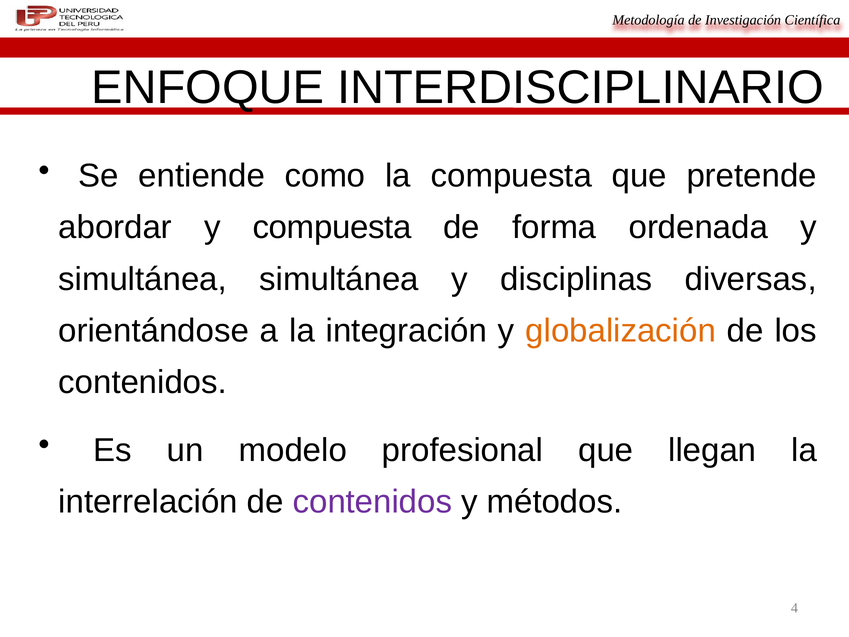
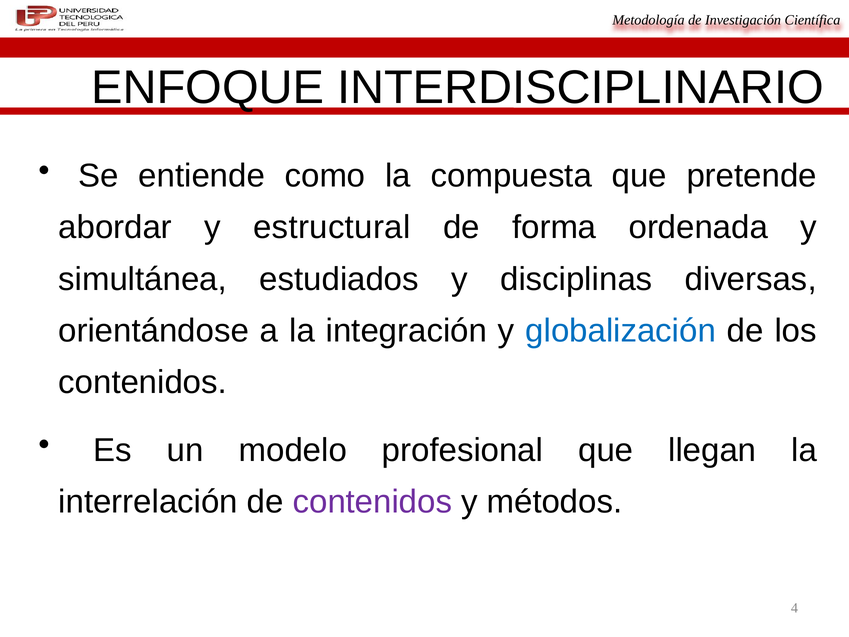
y compuesta: compuesta -> estructural
simultánea simultánea: simultánea -> estudiados
globalización colour: orange -> blue
